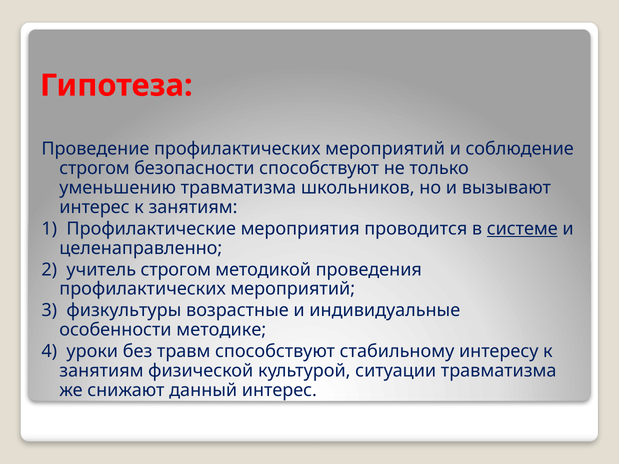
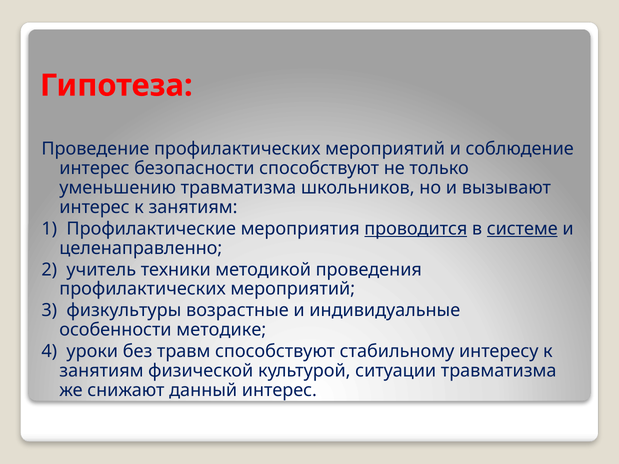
строгом at (95, 168): строгом -> интерес
проводится underline: none -> present
учитель строгом: строгом -> техники
